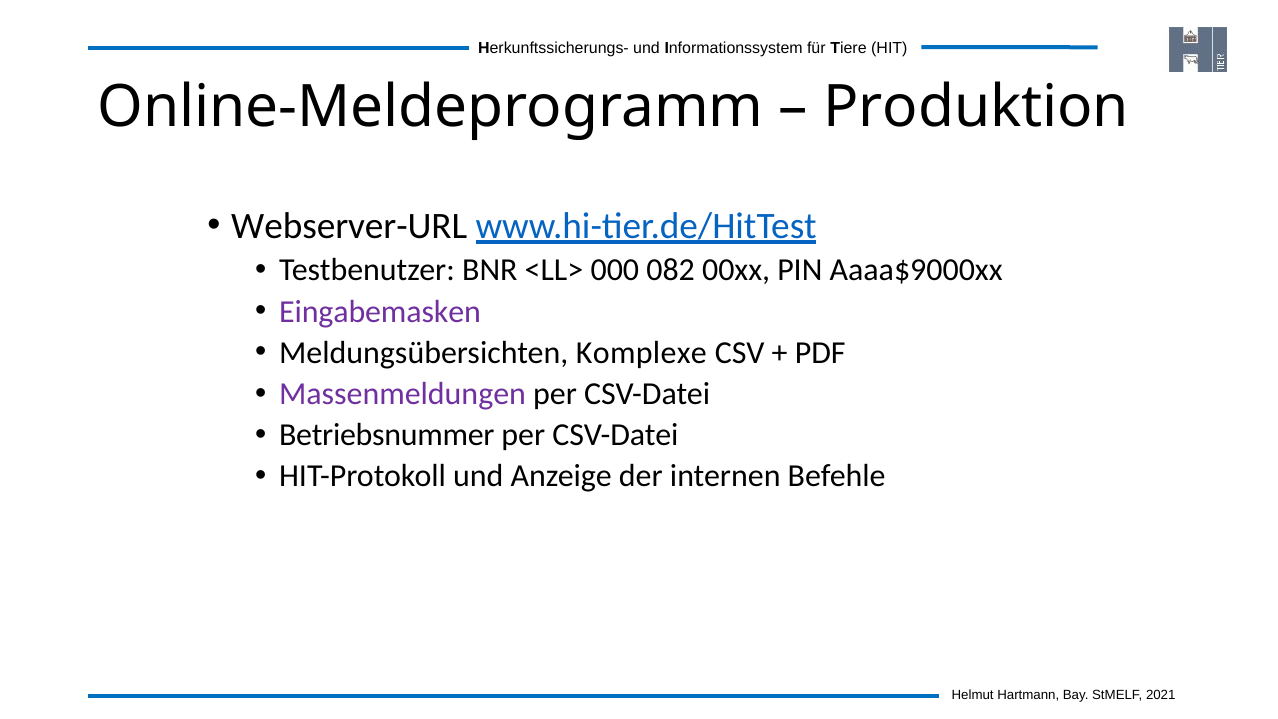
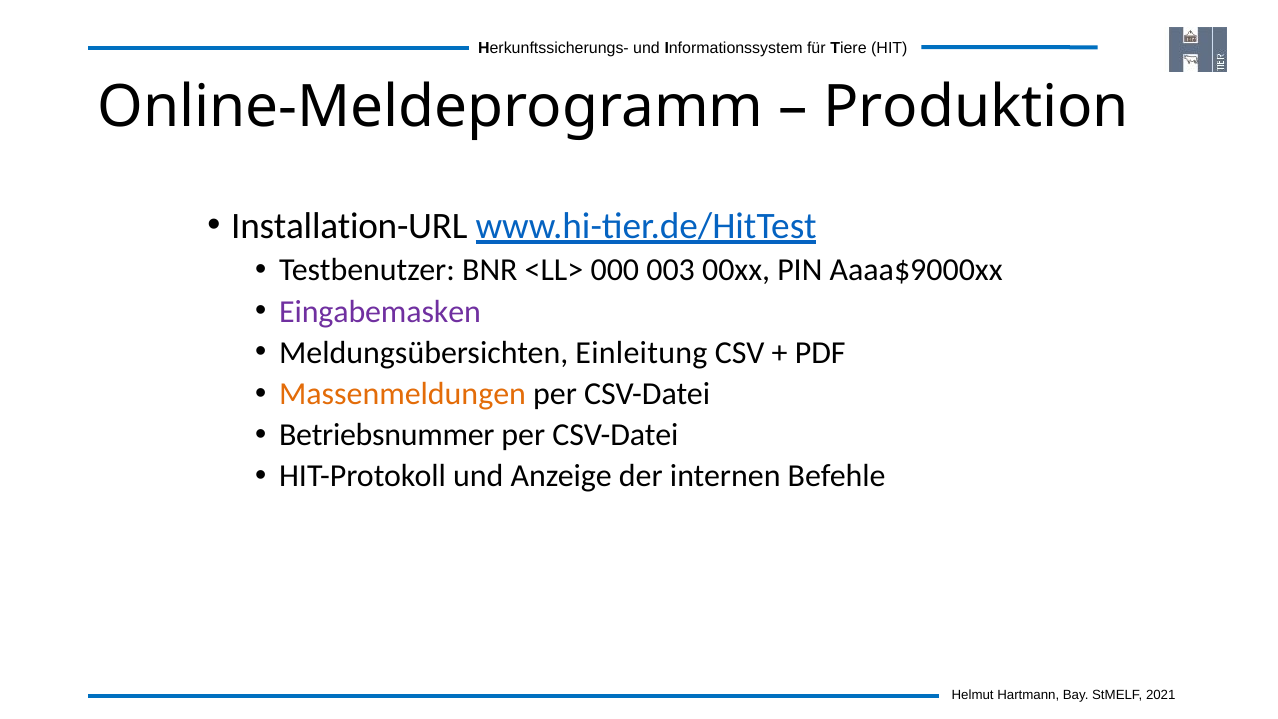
Webserver-URL: Webserver-URL -> Installation-URL
082: 082 -> 003
Komplexe: Komplexe -> Einleitung
Massenmeldungen colour: purple -> orange
